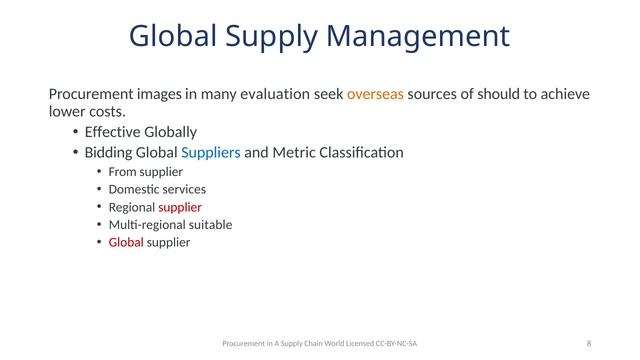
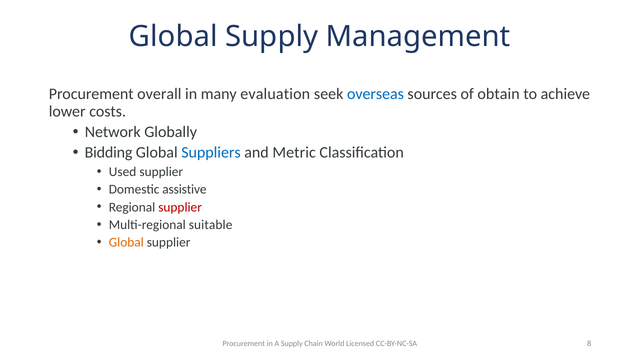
images: images -> overall
overseas colour: orange -> blue
should: should -> obtain
Effective: Effective -> Network
From: From -> Used
services: services -> assistive
Global at (126, 243) colour: red -> orange
